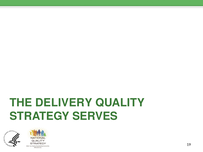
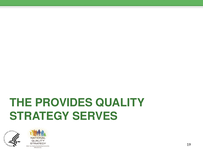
DELIVERY: DELIVERY -> PROVIDES
